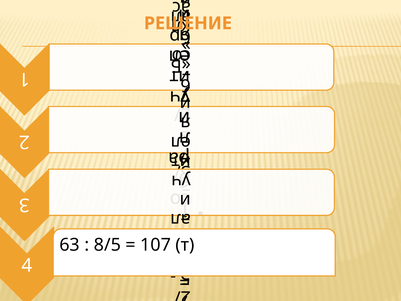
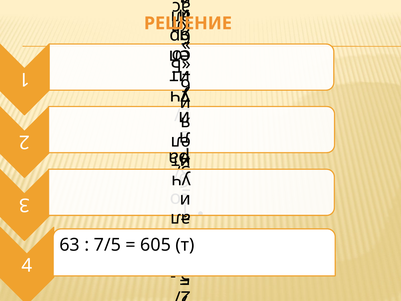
8/5: 8/5 -> 7/5
107: 107 -> 605
